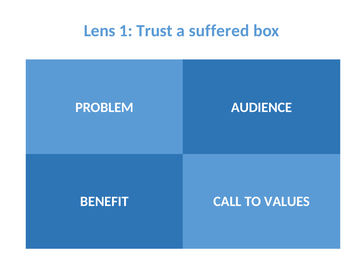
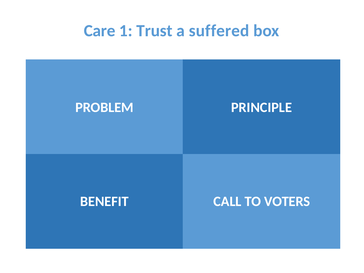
Lens: Lens -> Care
AUDIENCE: AUDIENCE -> PRINCIPLE
VALUES: VALUES -> VOTERS
